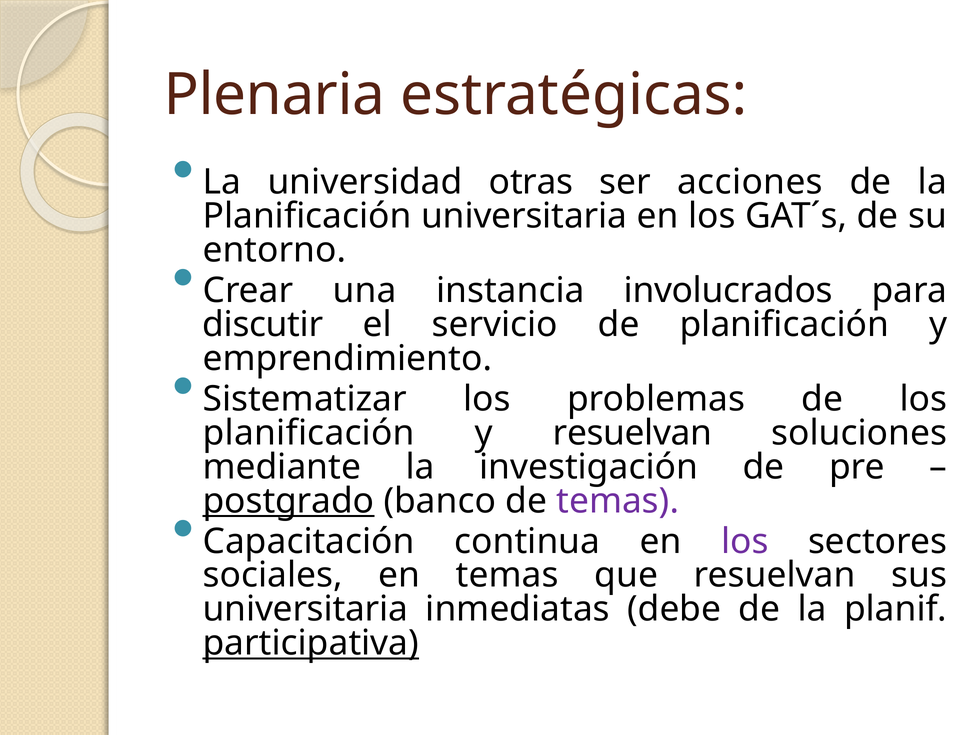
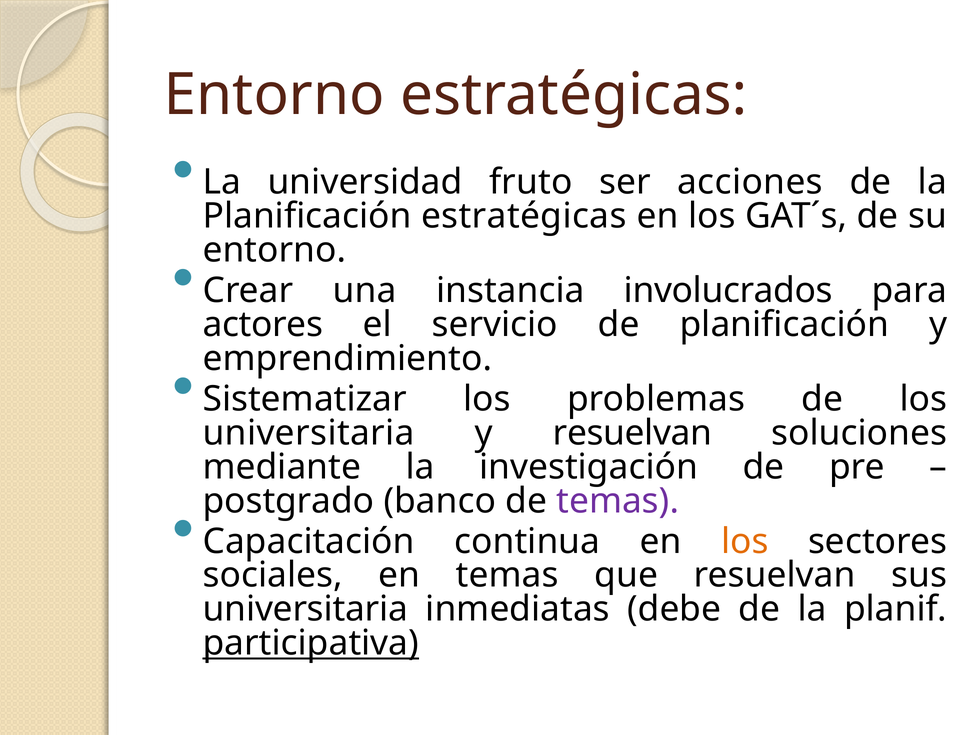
Plenaria at (274, 95): Plenaria -> Entorno
otras: otras -> fruto
Planificación universitaria: universitaria -> estratégicas
discutir: discutir -> actores
planificación at (309, 433): planificación -> universitaria
postgrado underline: present -> none
los at (745, 541) colour: purple -> orange
